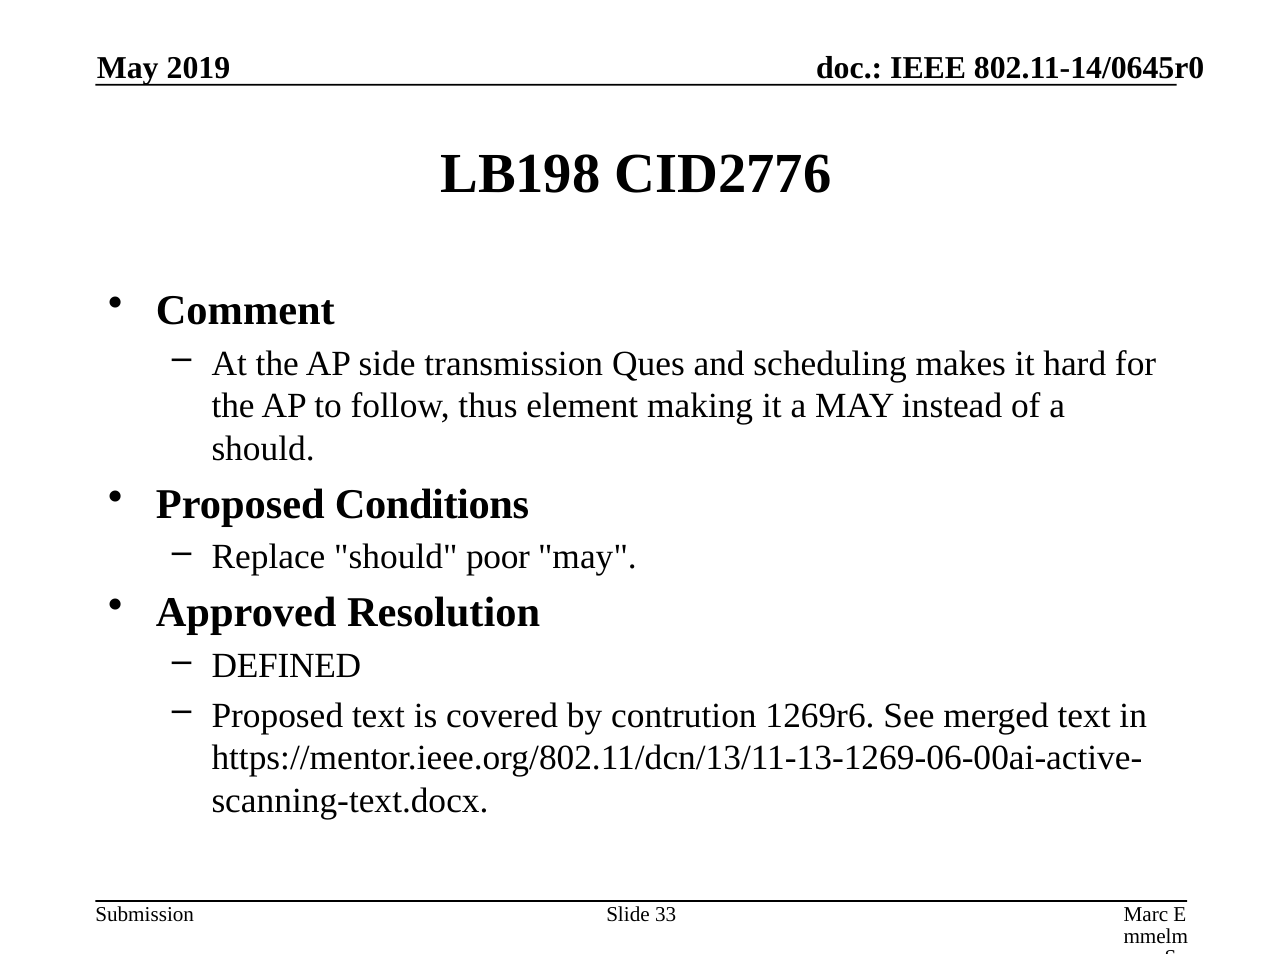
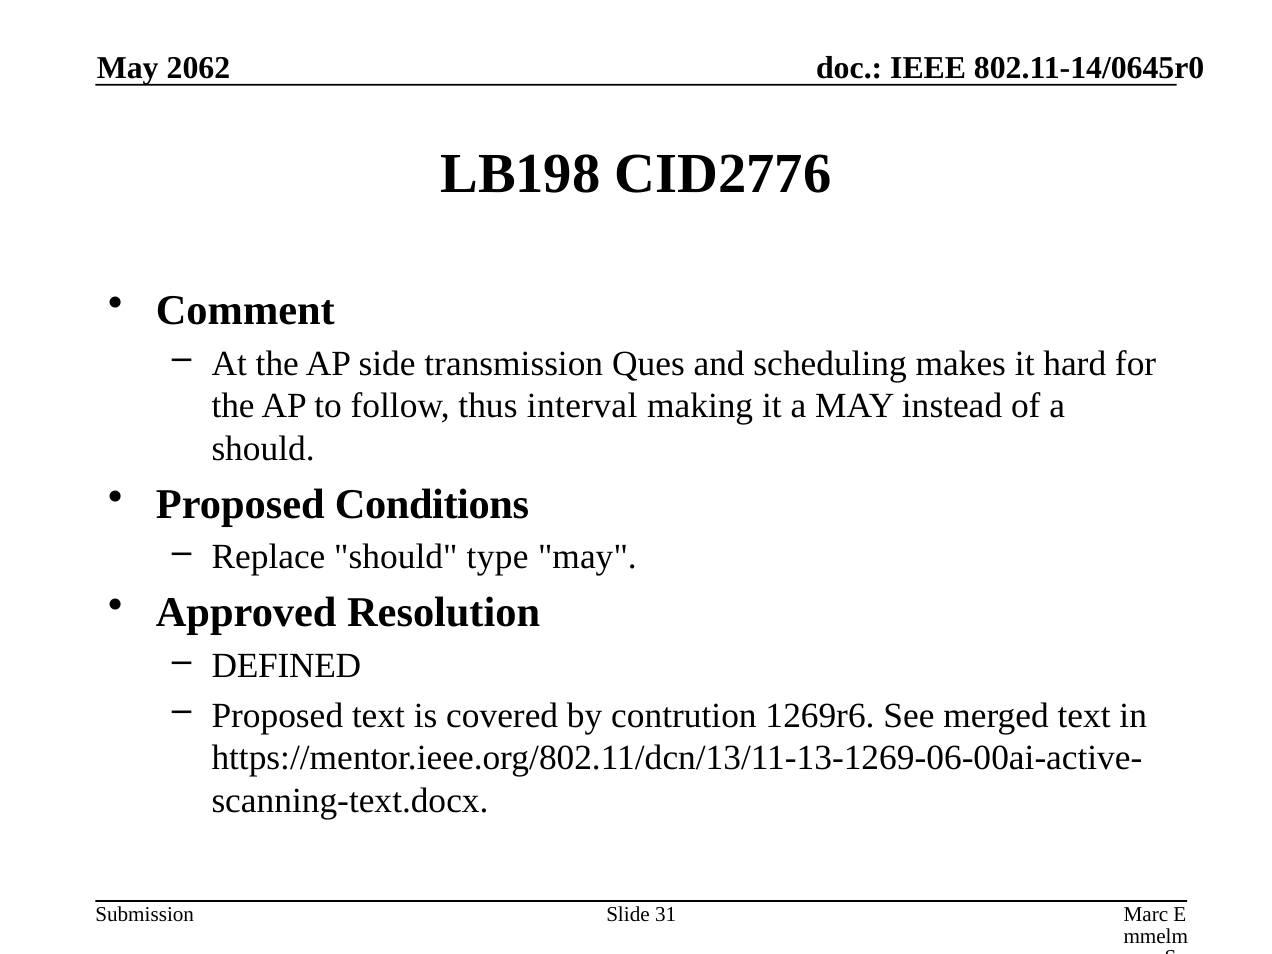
2019: 2019 -> 2062
element: element -> interval
poor: poor -> type
33: 33 -> 31
